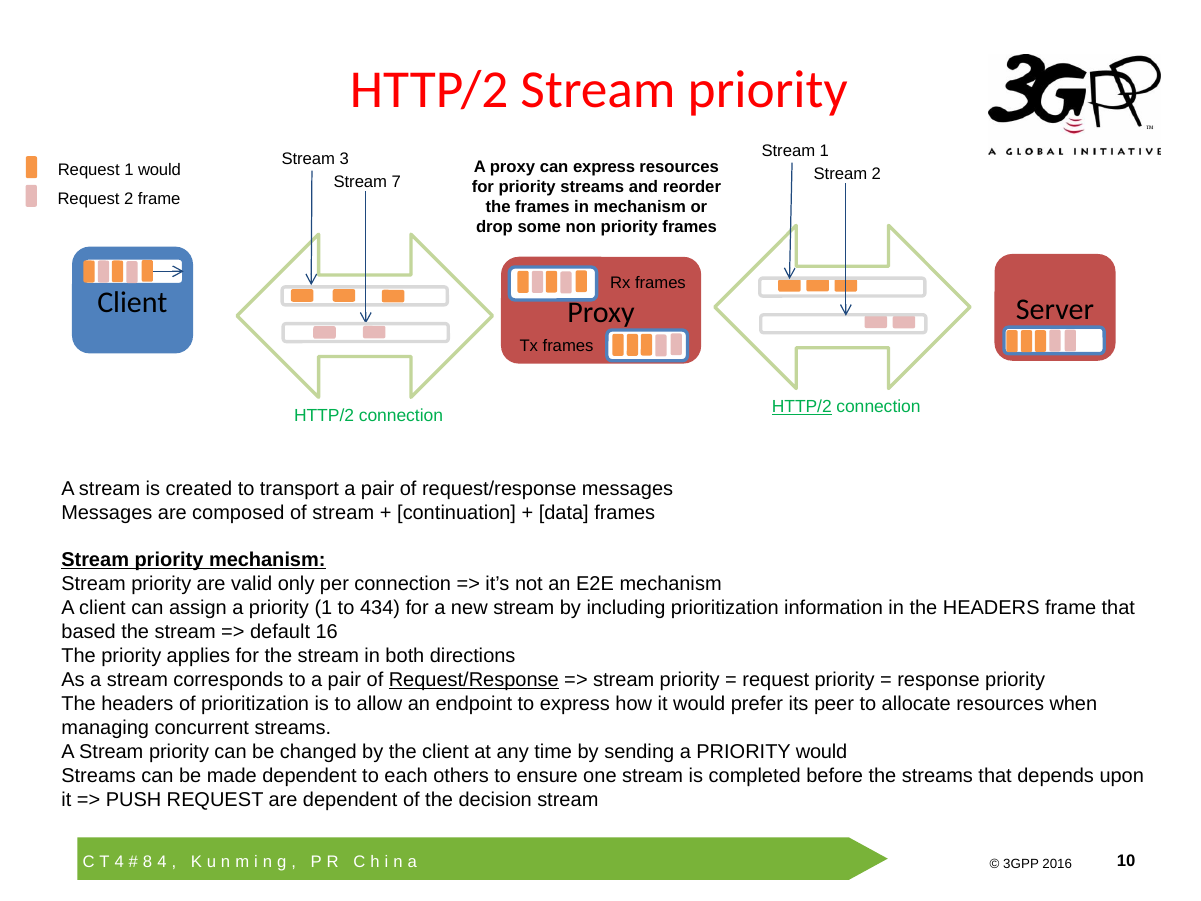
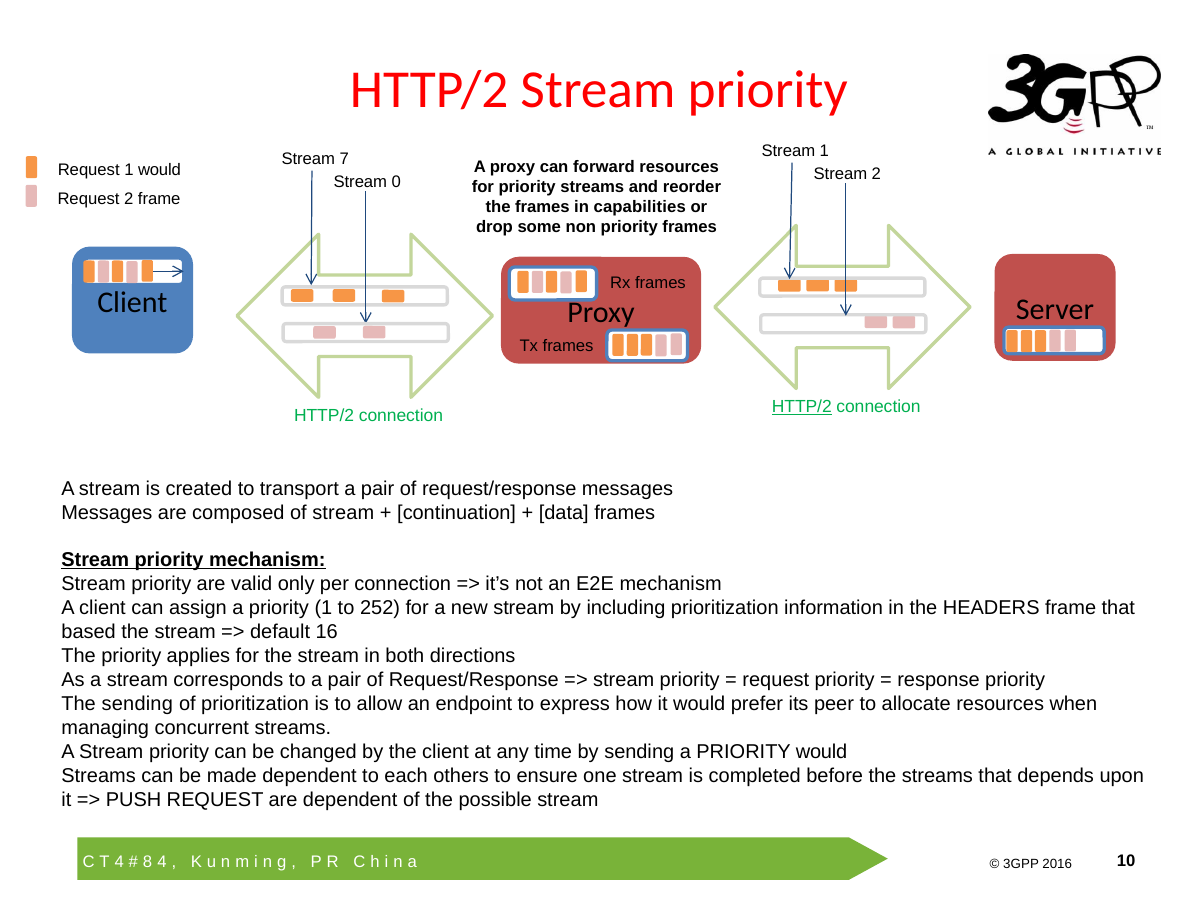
3: 3 -> 7
can express: express -> forward
7: 7 -> 0
in mechanism: mechanism -> capabilities
434: 434 -> 252
Request/Response at (474, 680) underline: present -> none
headers at (137, 704): headers -> sending
decision: decision -> possible
